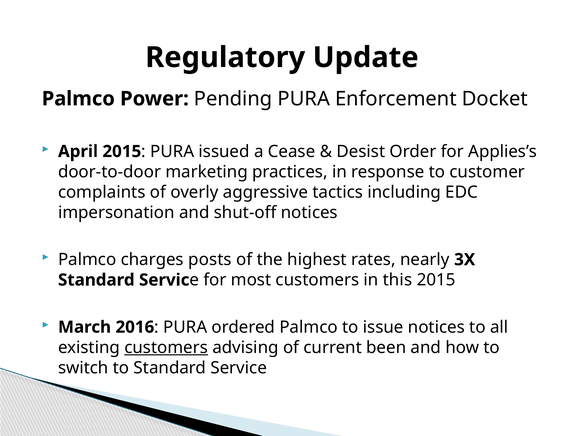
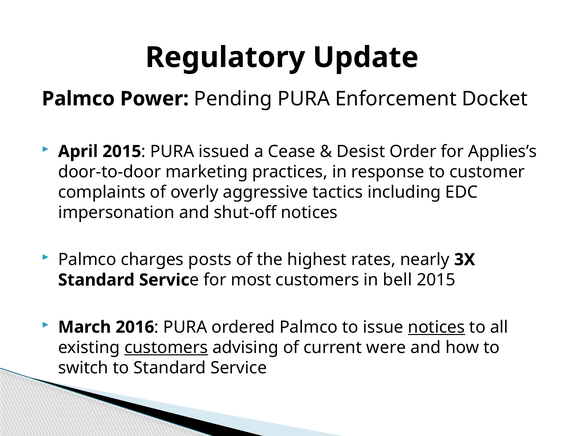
this: this -> bell
notices at (436, 327) underline: none -> present
been: been -> were
